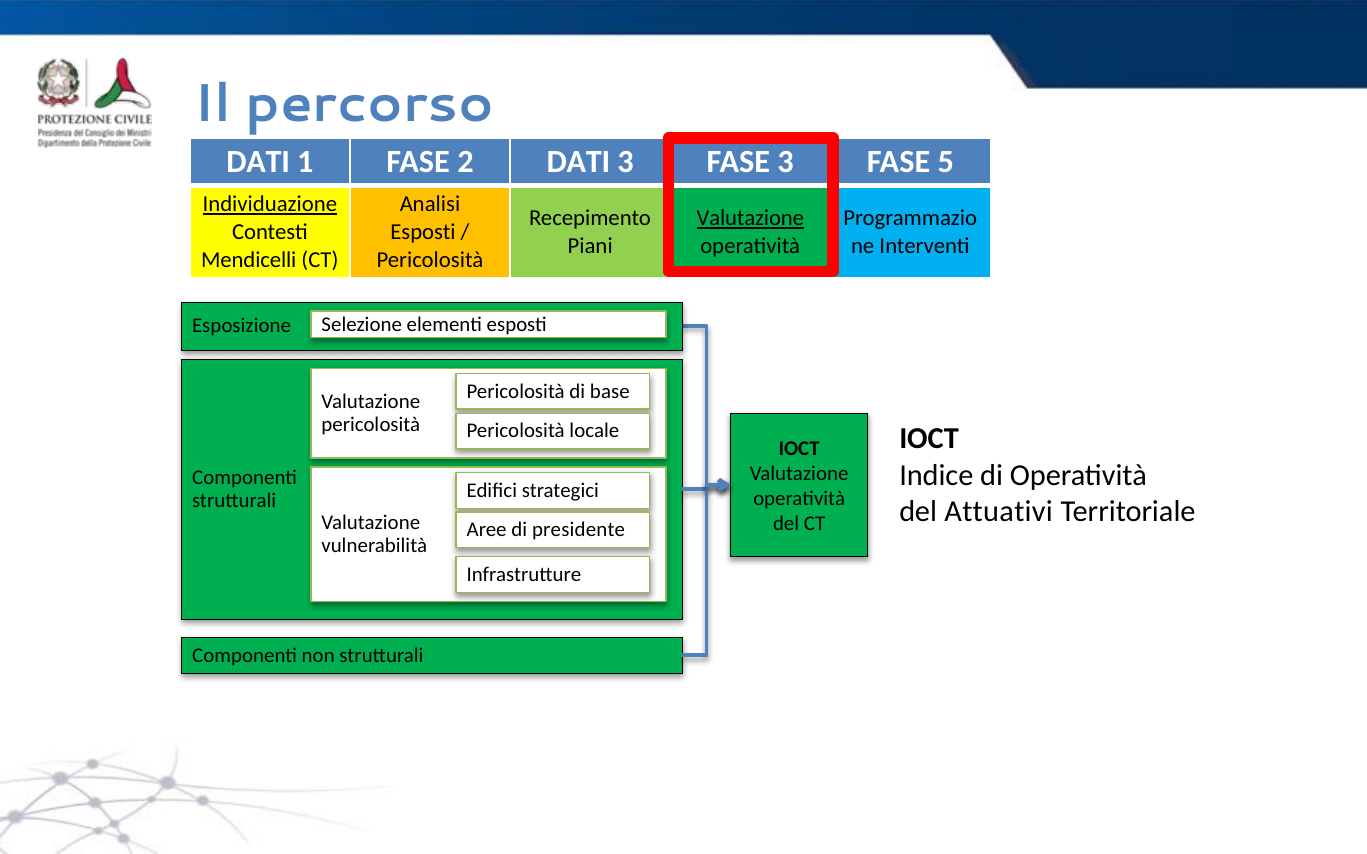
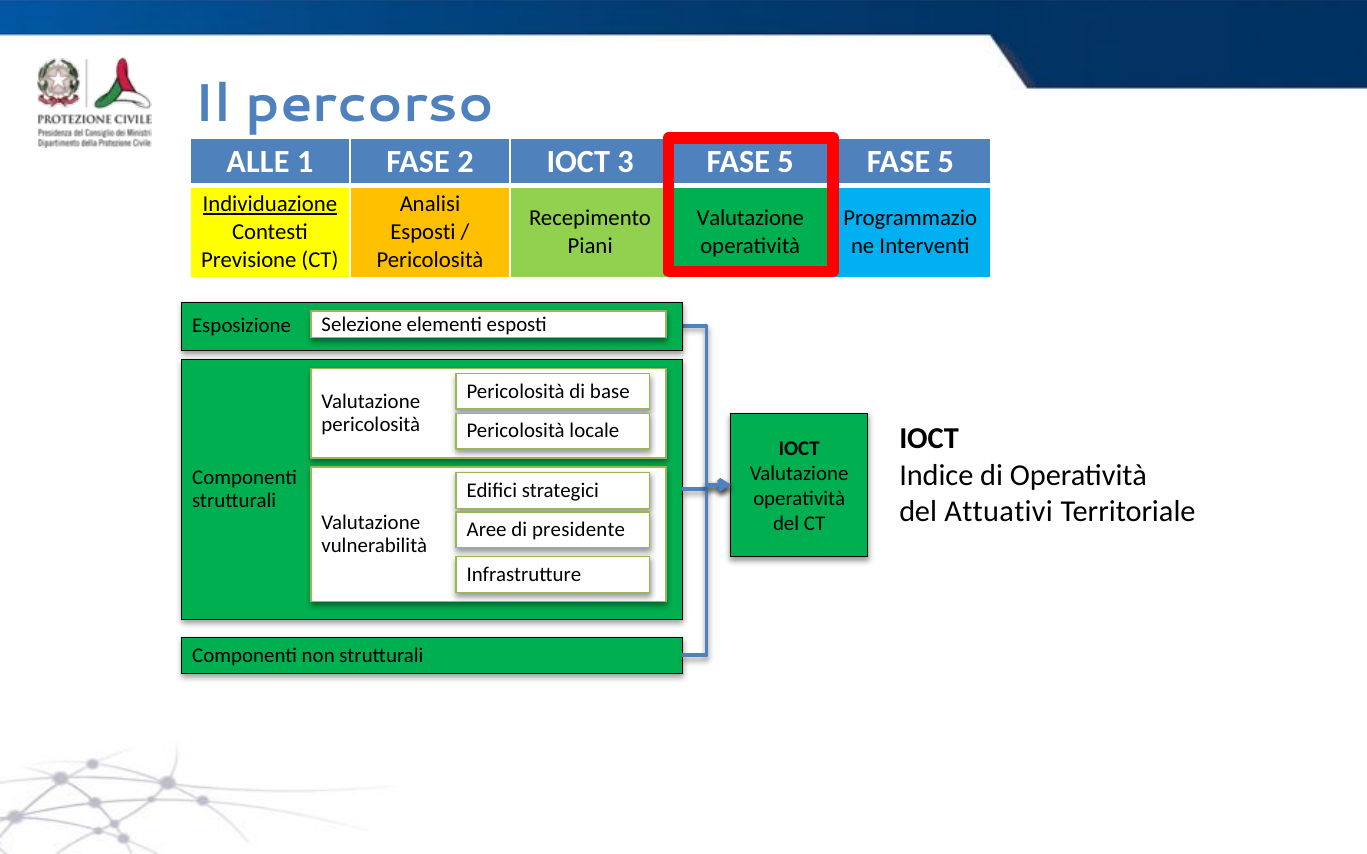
DATI at (258, 162): DATI -> ALLE
2 DATI: DATI -> IOCT
3 FASE 3: 3 -> 5
Valutazione at (750, 218) underline: present -> none
Mendicelli: Mendicelli -> Previsione
